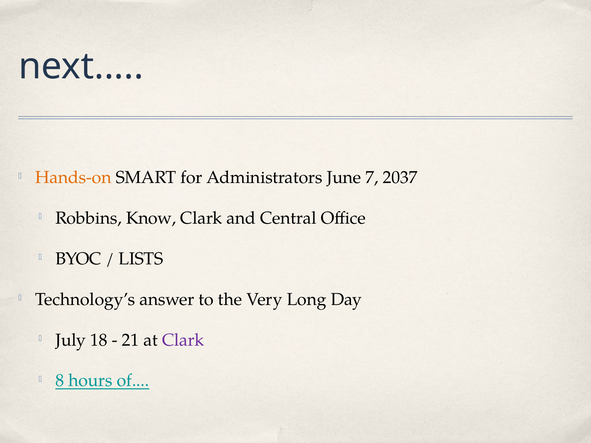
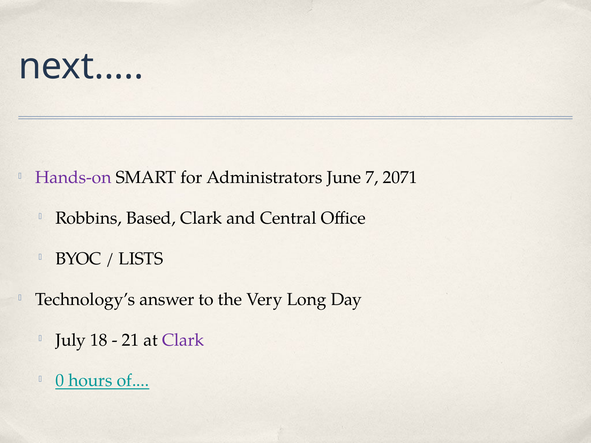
Hands-on colour: orange -> purple
2037: 2037 -> 2071
Know: Know -> Based
8: 8 -> 0
